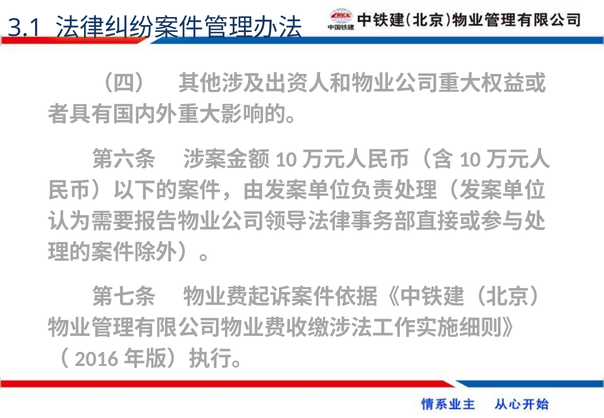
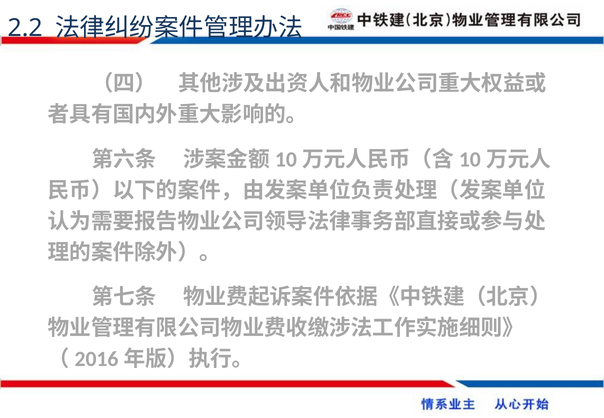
3.1: 3.1 -> 2.2
